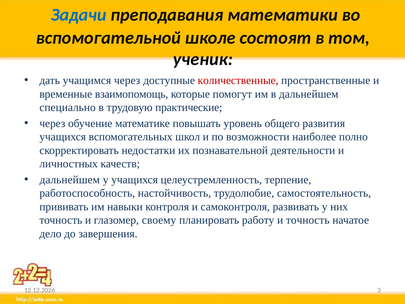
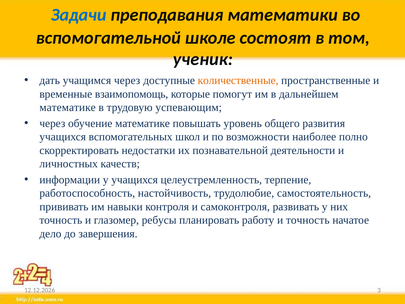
количественные colour: red -> orange
специально at (68, 107): специально -> математике
практические: практические -> успевающим
дальнейшем at (70, 179): дальнейшем -> информации
своему: своему -> ребусы
